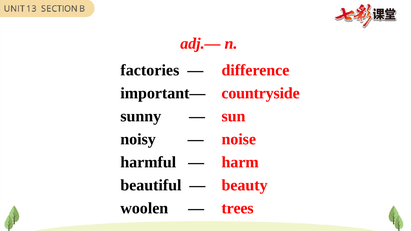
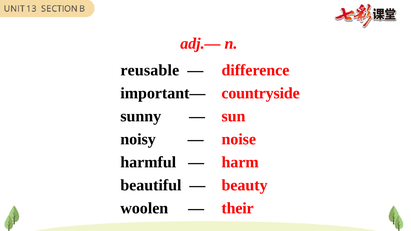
factories: factories -> reusable
trees: trees -> their
